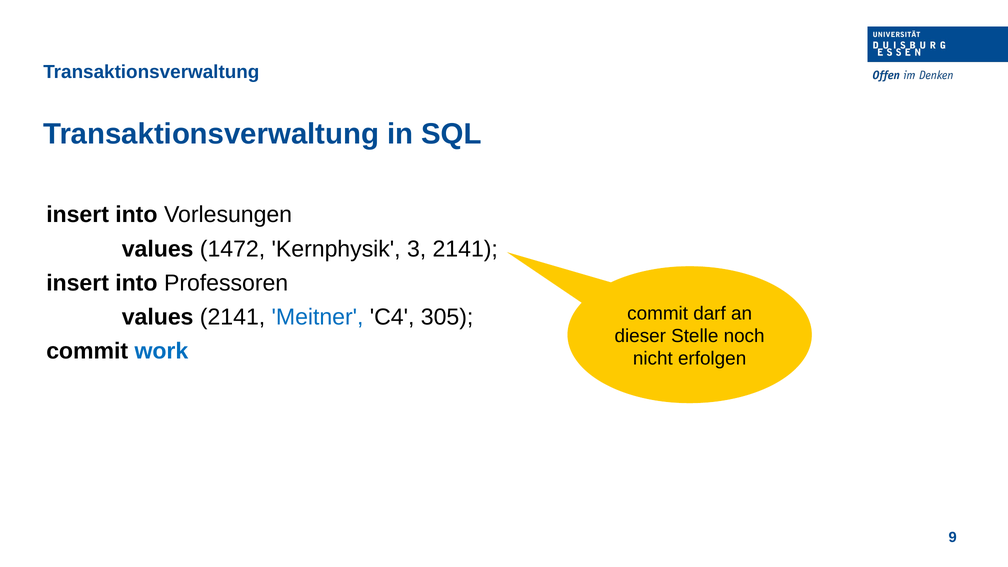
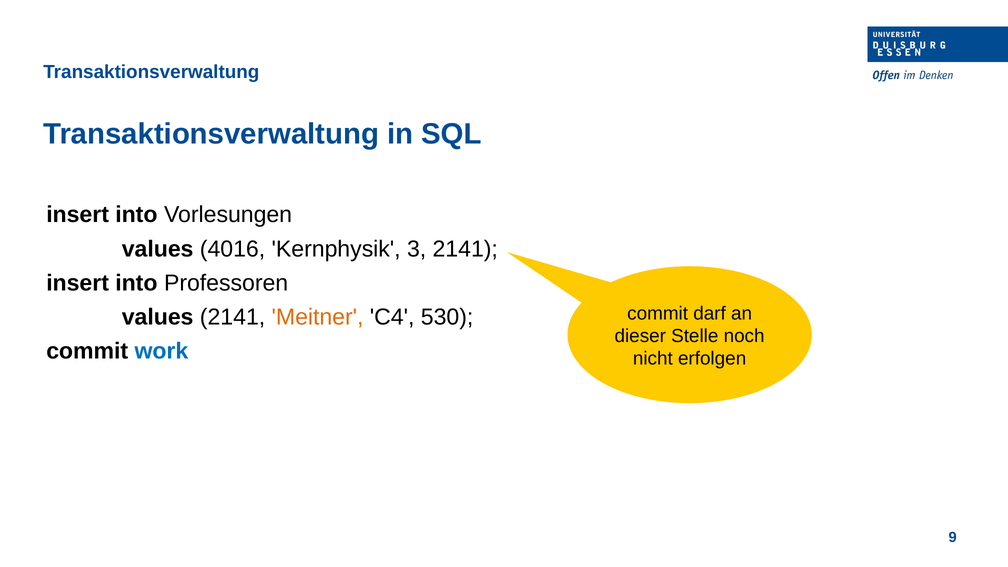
1472: 1472 -> 4016
Meitner colour: blue -> orange
305: 305 -> 530
